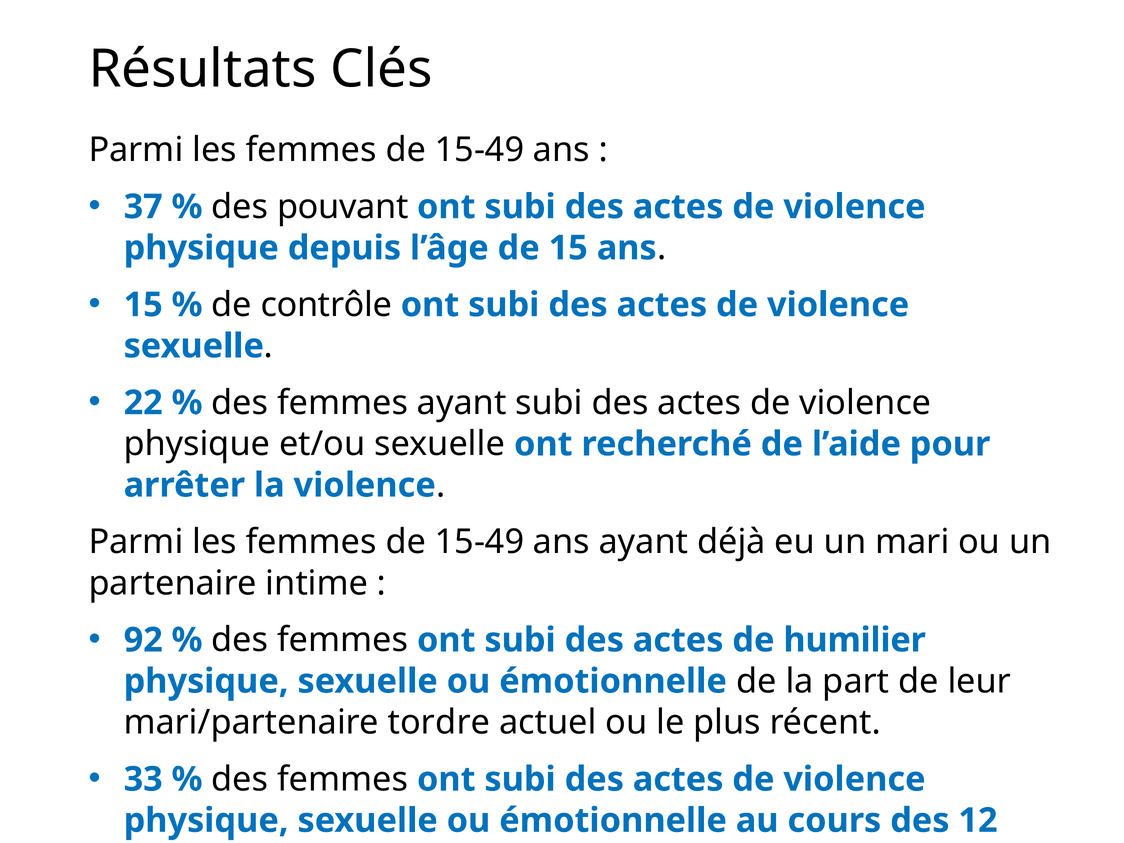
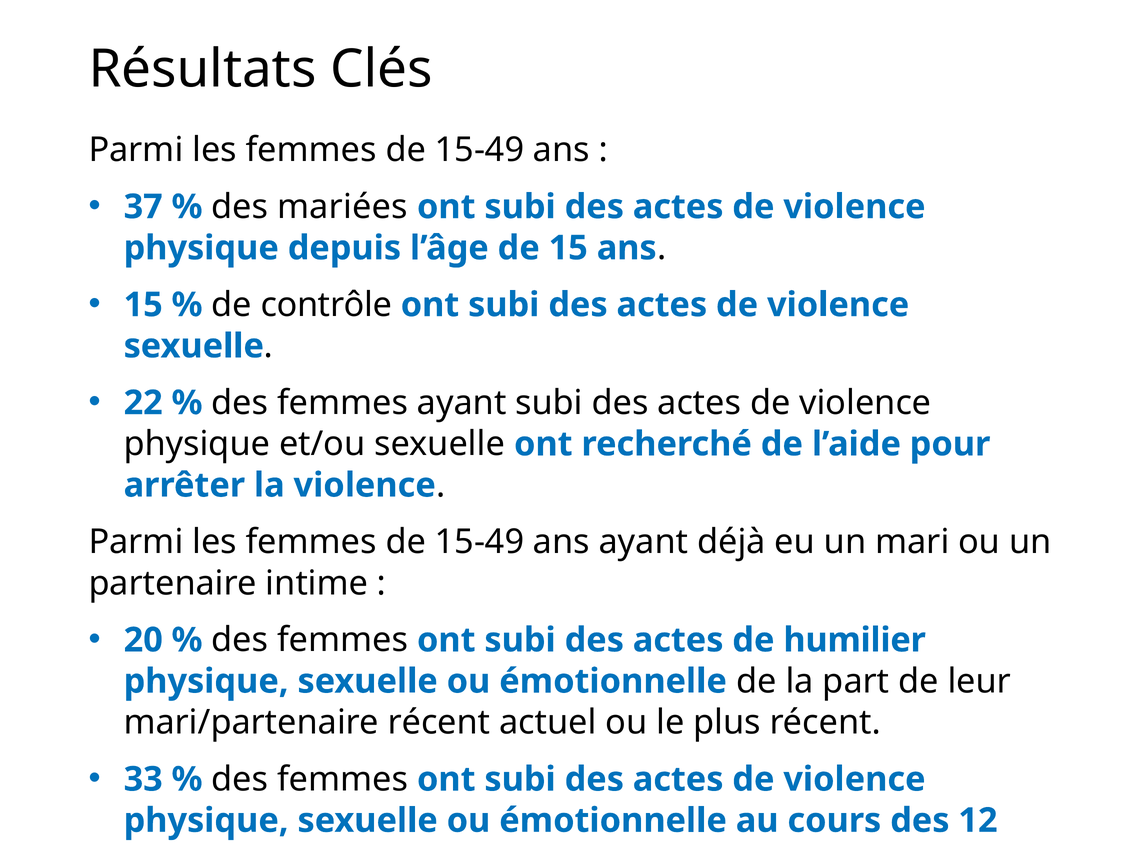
pouvant: pouvant -> mariées
92: 92 -> 20
mari/partenaire tordre: tordre -> récent
